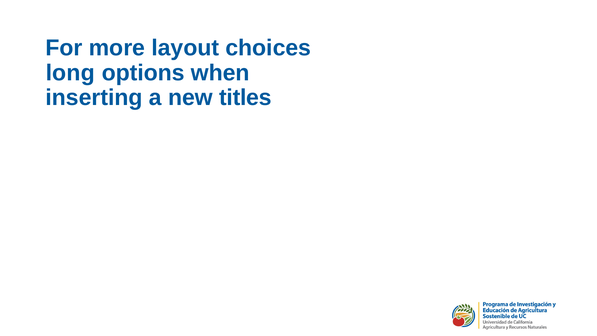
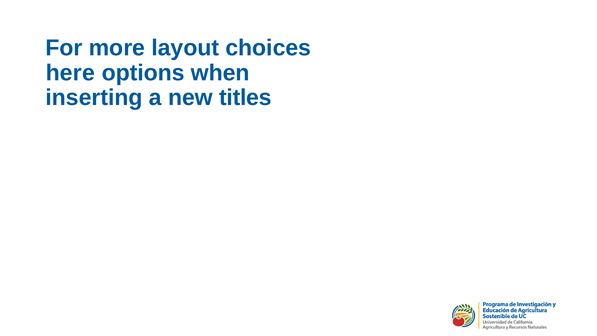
long: long -> here
